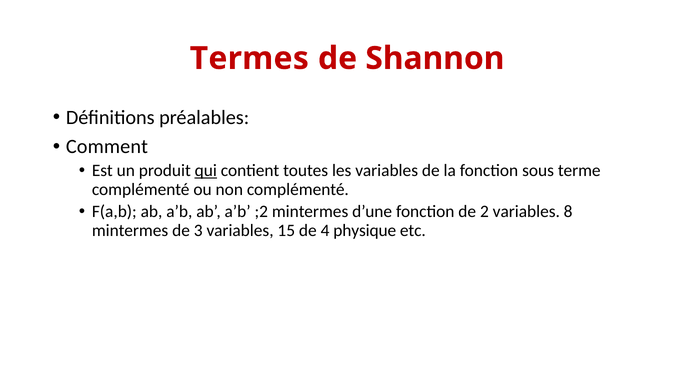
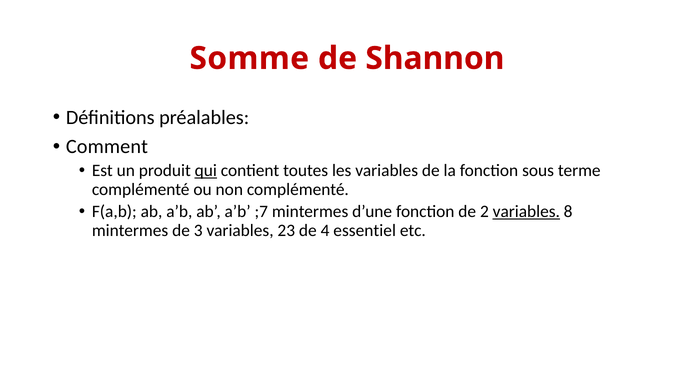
Termes: Termes -> Somme
;2: ;2 -> ;7
variables at (526, 211) underline: none -> present
15: 15 -> 23
physique: physique -> essentiel
